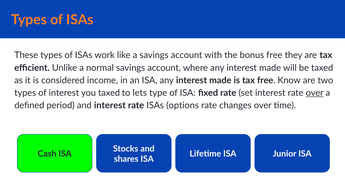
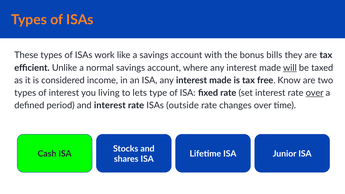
bonus free: free -> bills
will underline: none -> present
you taxed: taxed -> living
options: options -> outside
